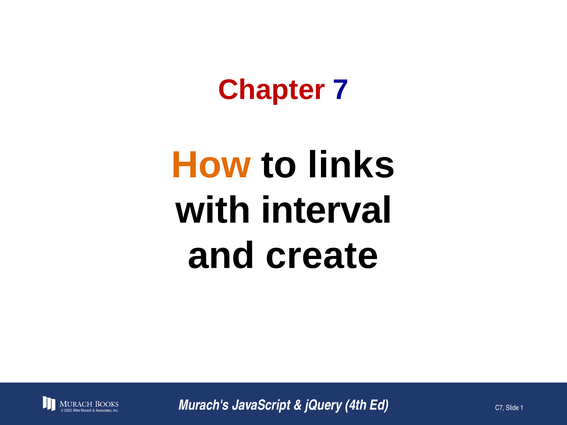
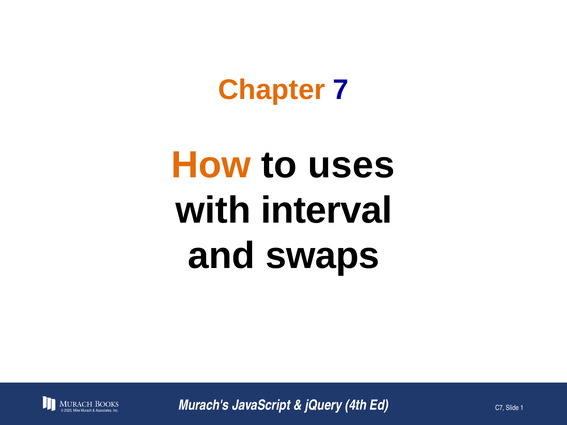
Chapter colour: red -> orange
links: links -> uses
create: create -> swaps
